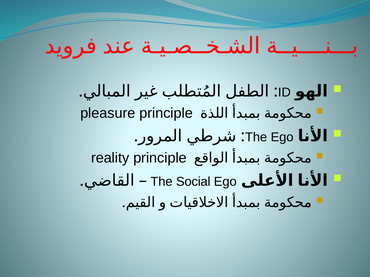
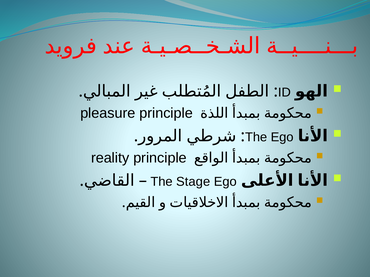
Social: Social -> Stage
